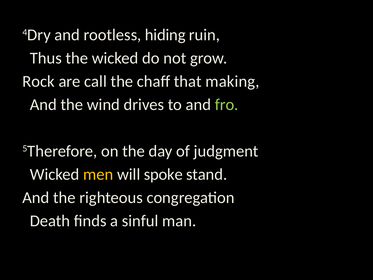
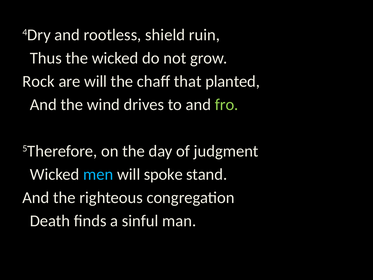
hiding: hiding -> shield
are call: call -> will
making: making -> planted
men colour: yellow -> light blue
